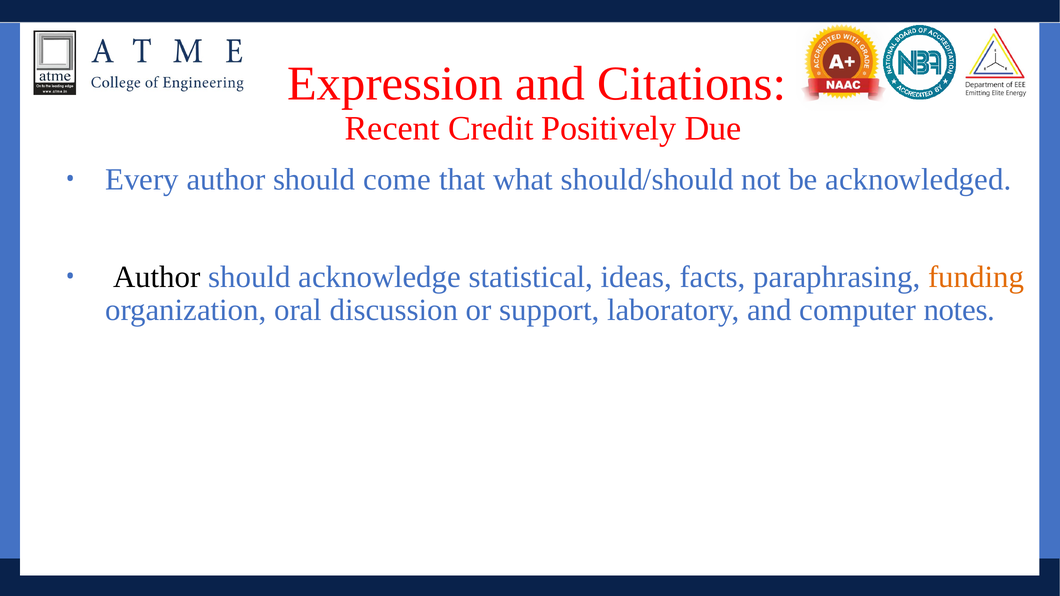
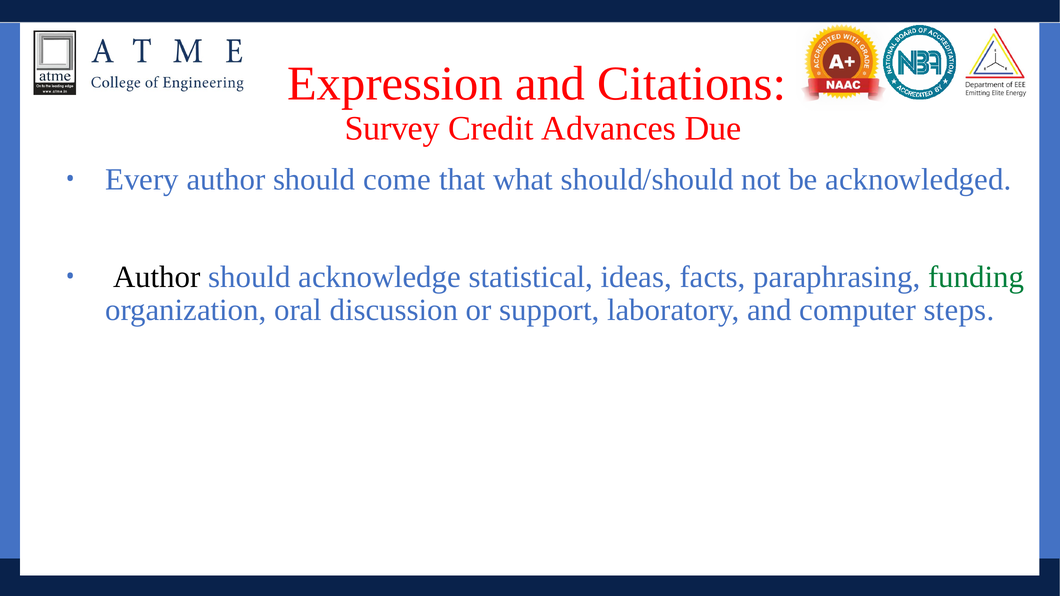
Recent: Recent -> Survey
Positively: Positively -> Advances
funding colour: orange -> green
notes: notes -> steps
